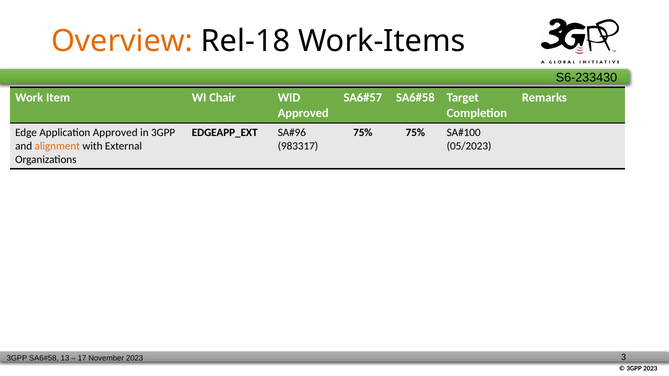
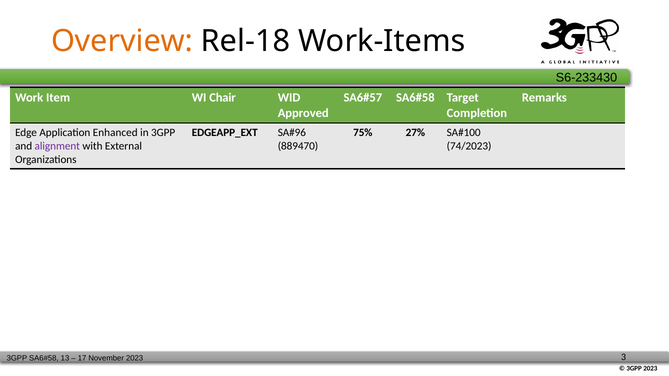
Application Approved: Approved -> Enhanced
75% 75%: 75% -> 27%
alignment colour: orange -> purple
983317: 983317 -> 889470
05/2023: 05/2023 -> 74/2023
